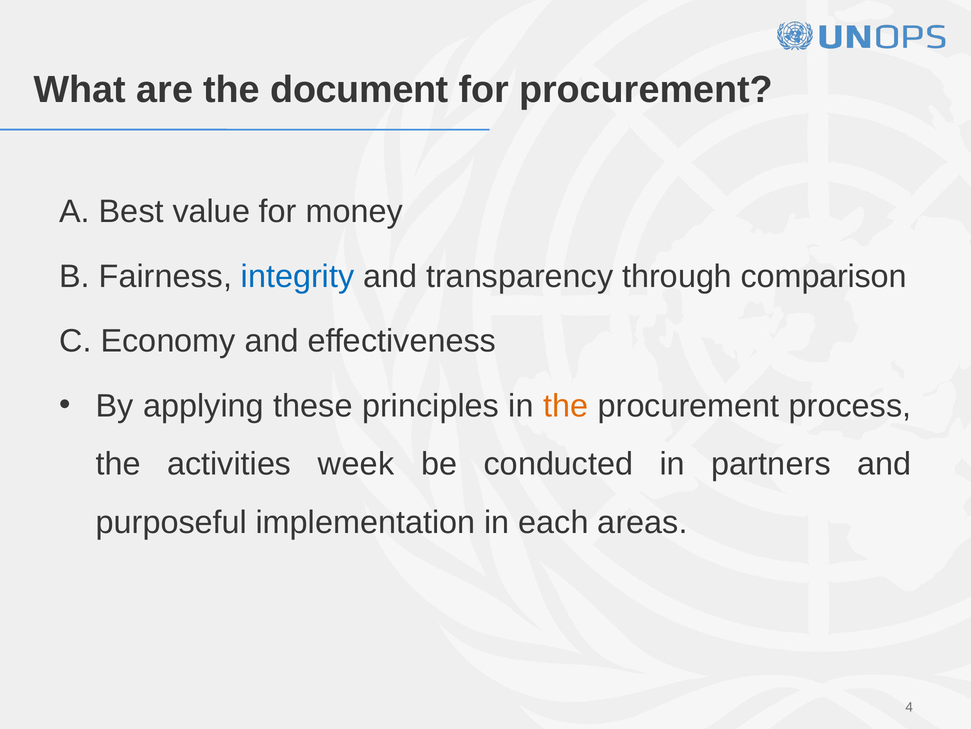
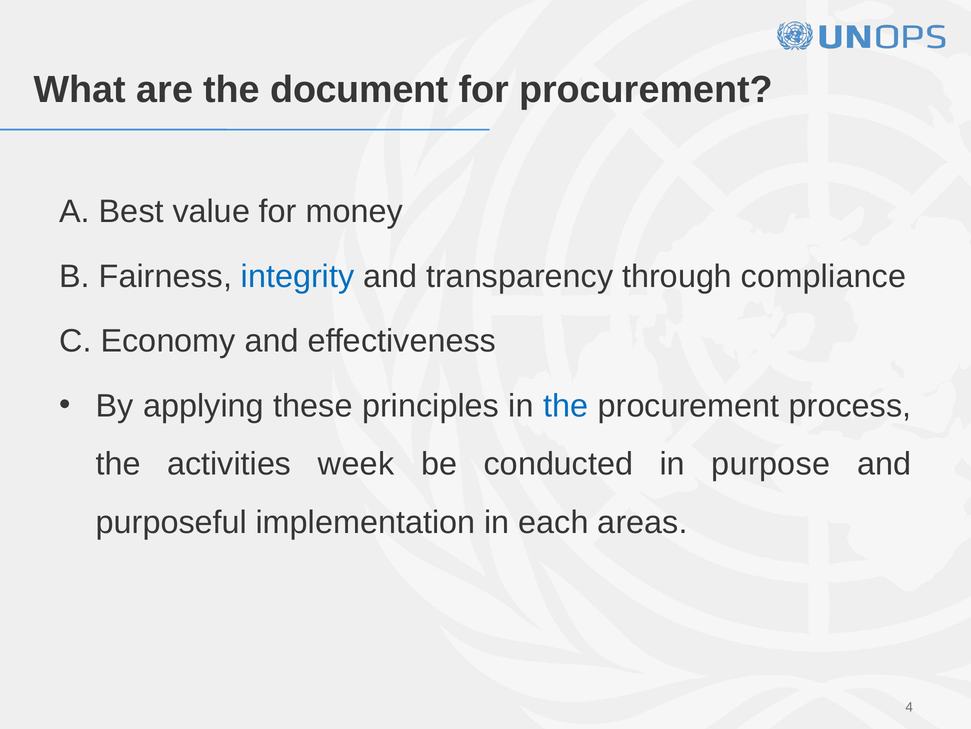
comparison: comparison -> compliance
the at (566, 406) colour: orange -> blue
partners: partners -> purpose
